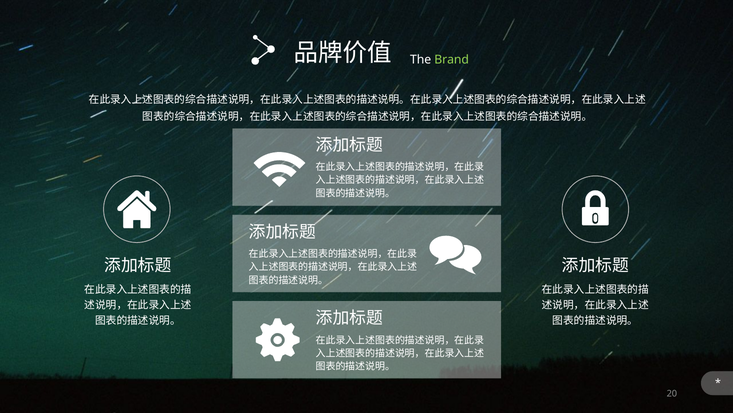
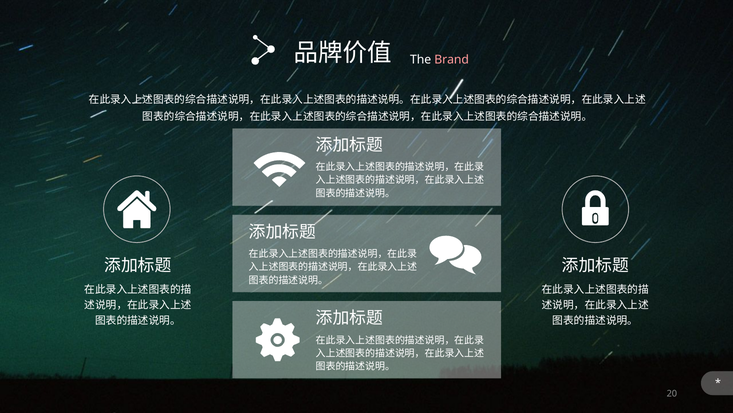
Brand colour: light green -> pink
